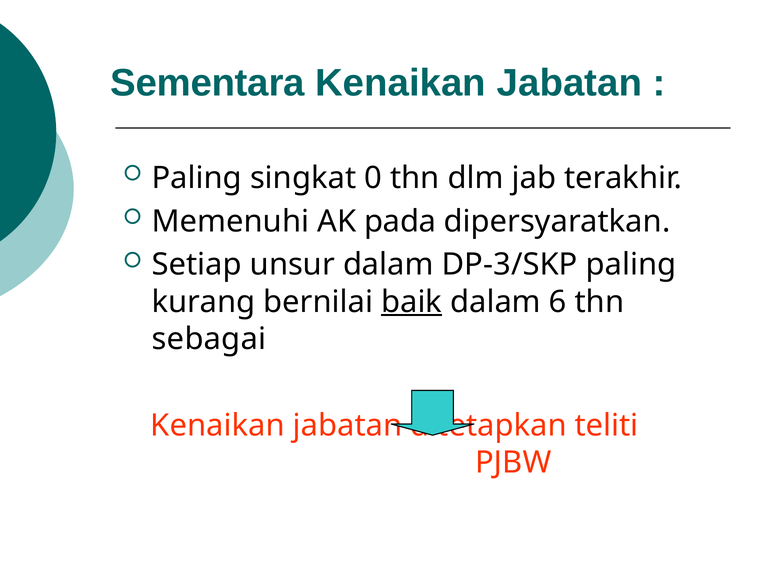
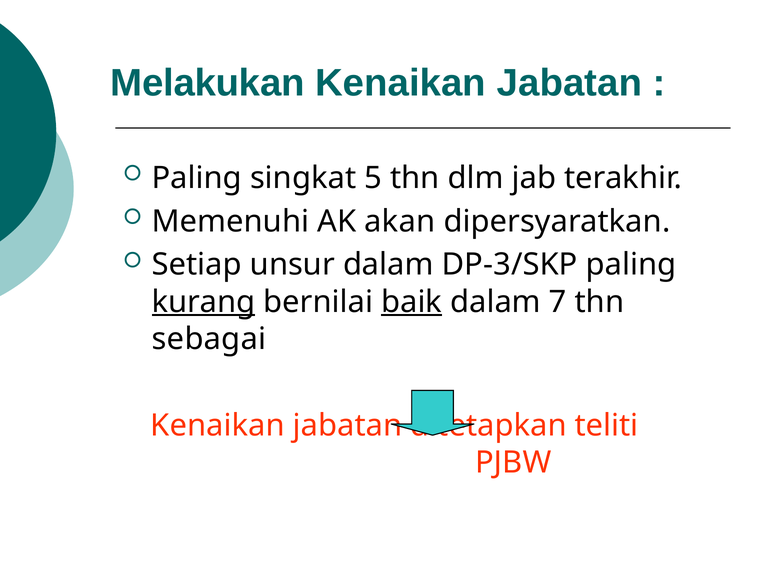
Sementara: Sementara -> Melakukan
0: 0 -> 5
pada: pada -> akan
kurang underline: none -> present
6: 6 -> 7
